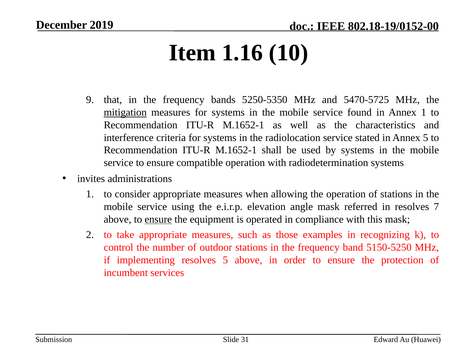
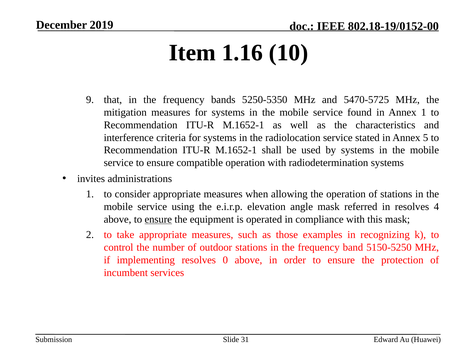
mitigation underline: present -> none
7: 7 -> 4
resolves 5: 5 -> 0
